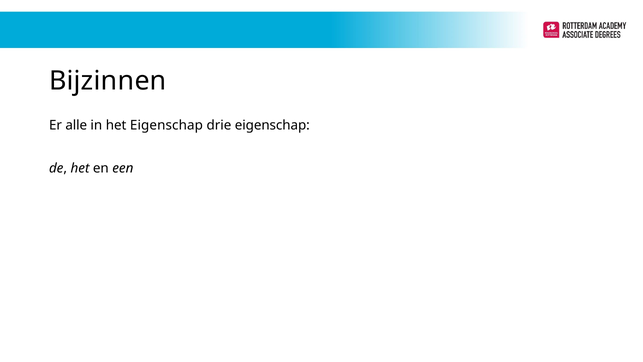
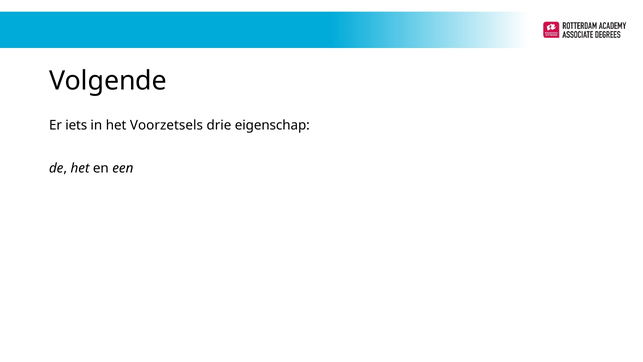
Bijzinnen: Bijzinnen -> Volgende
alle: alle -> iets
het Eigenschap: Eigenschap -> Voorzetsels
